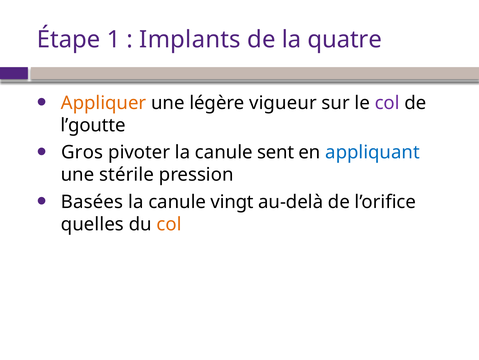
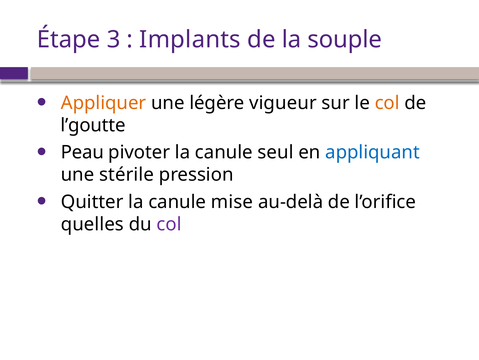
1: 1 -> 3
quatre: quatre -> souple
col at (387, 103) colour: purple -> orange
Gros: Gros -> Peau
sent: sent -> seul
Basées: Basées -> Quitter
vingt: vingt -> mise
col at (169, 224) colour: orange -> purple
